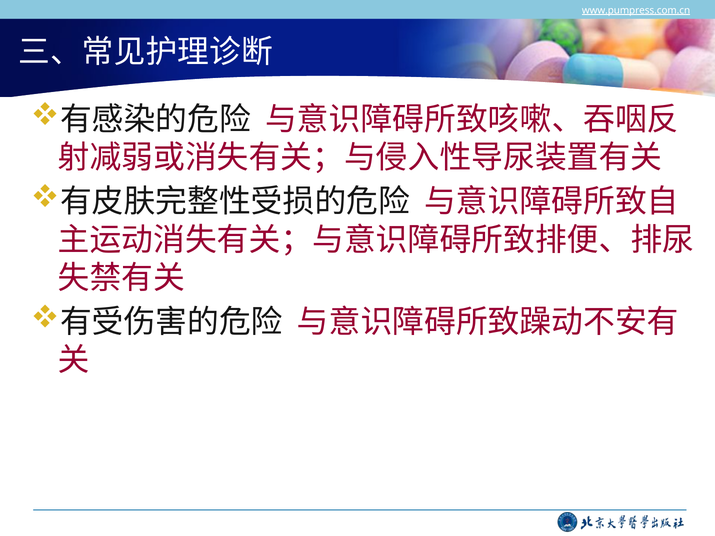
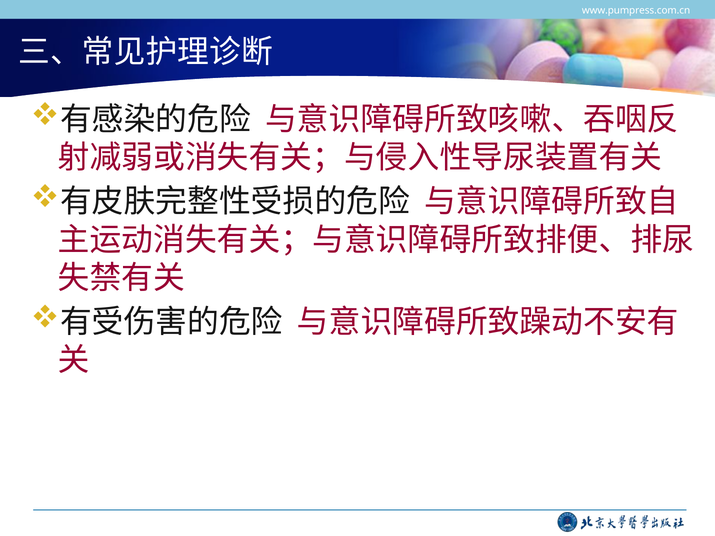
www.pumpress.com.cn underline: present -> none
